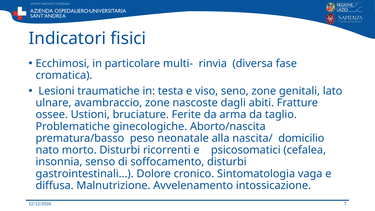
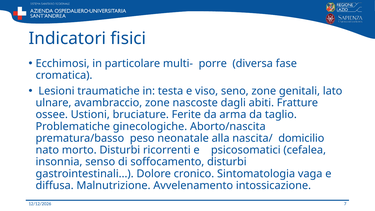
rinvia: rinvia -> porre
